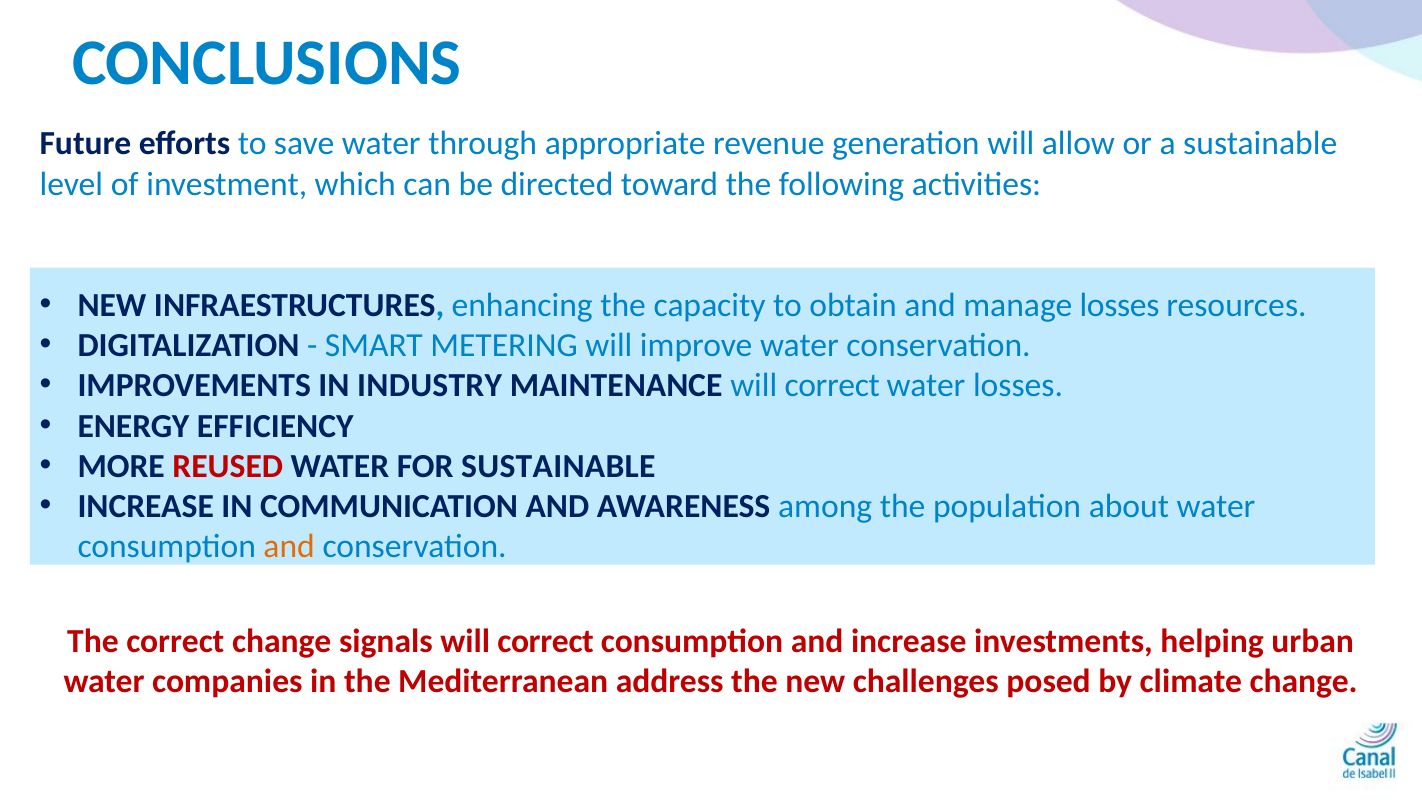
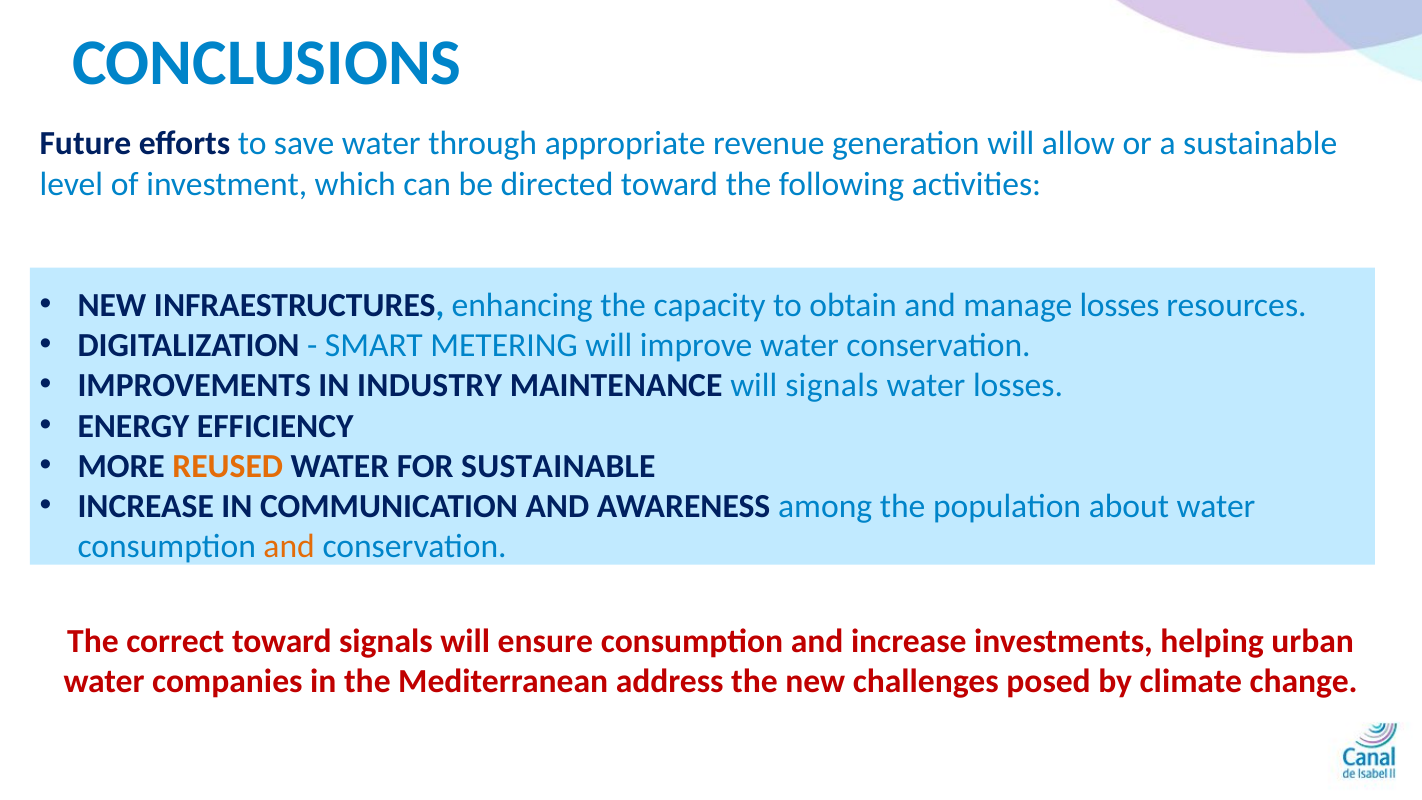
MAINTENANCE will correct: correct -> signals
REUSED colour: red -> orange
correct change: change -> toward
signals will correct: correct -> ensure
